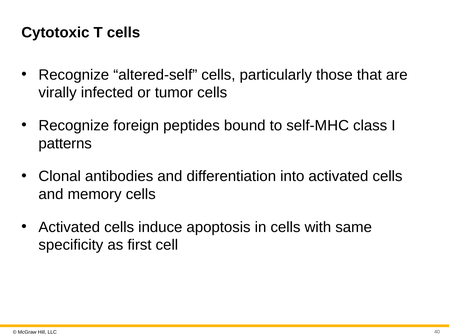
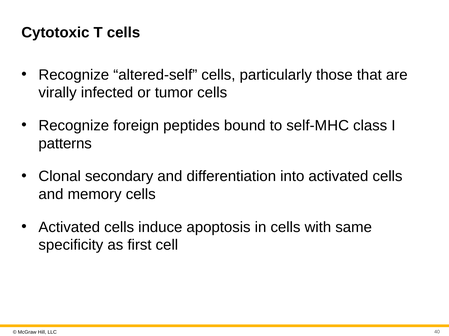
antibodies: antibodies -> secondary
